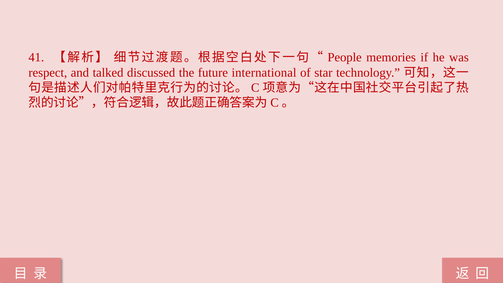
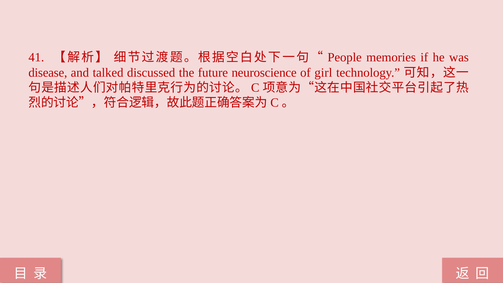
respect: respect -> disease
international: international -> neuroscience
star: star -> girl
